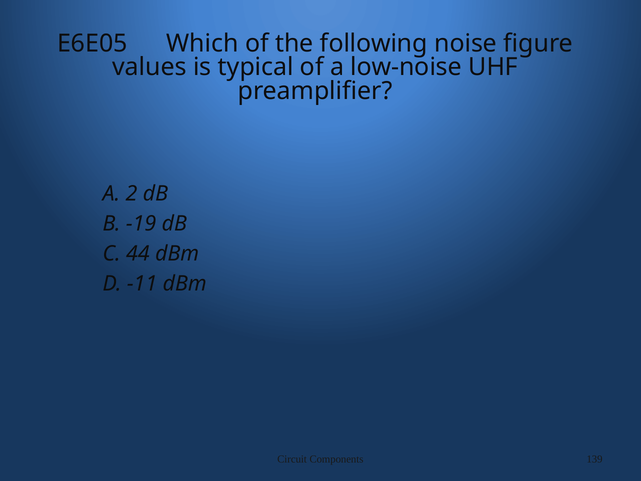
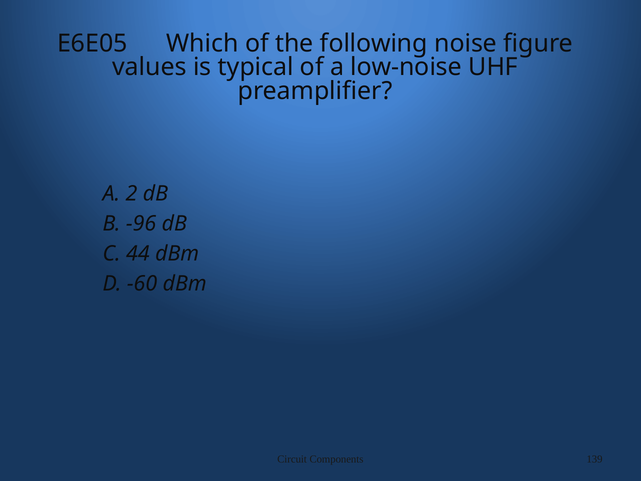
-19: -19 -> -96
-11: -11 -> -60
